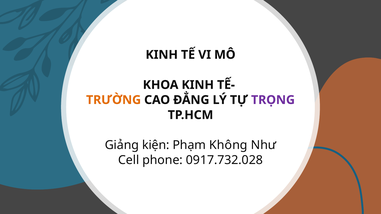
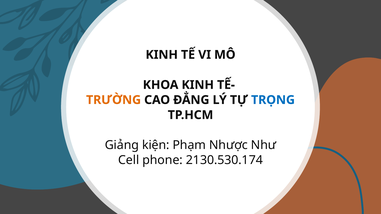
TRỌNG colour: purple -> blue
Không: Không -> Nhược
0917.732.028: 0917.732.028 -> 2130.530.174
